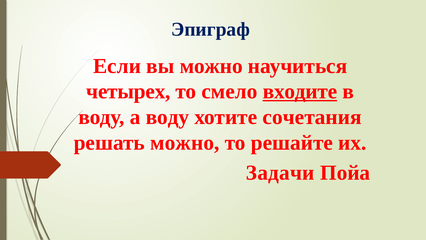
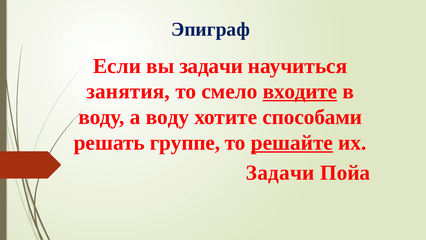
вы можно: можно -> задачи
четырех: четырех -> занятия
сочетания: сочетания -> способами
решать можно: можно -> группе
решайте underline: none -> present
